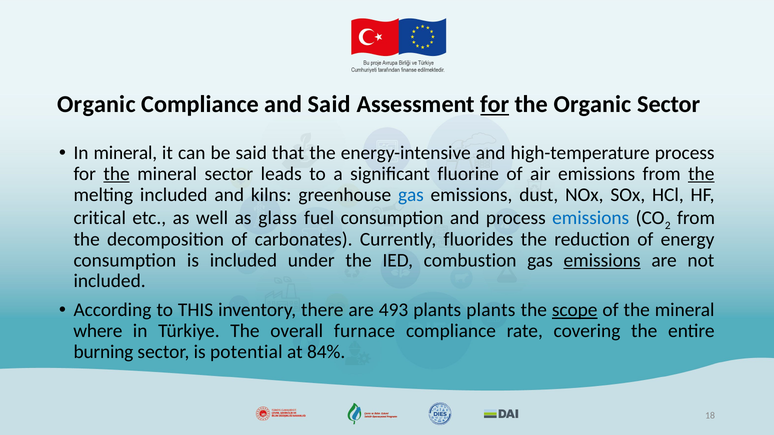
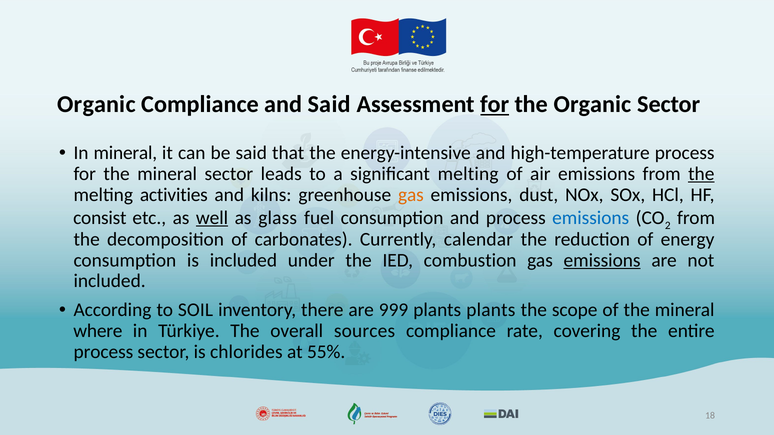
the at (117, 174) underline: present -> none
significant fluorine: fluorine -> melting
melting included: included -> activities
gas at (411, 195) colour: blue -> orange
critical: critical -> consist
well underline: none -> present
fluorides: fluorides -> calendar
THIS: THIS -> SOIL
493: 493 -> 999
scope underline: present -> none
furnace: furnace -> sources
burning at (103, 352): burning -> process
potential: potential -> chlorides
84%: 84% -> 55%
